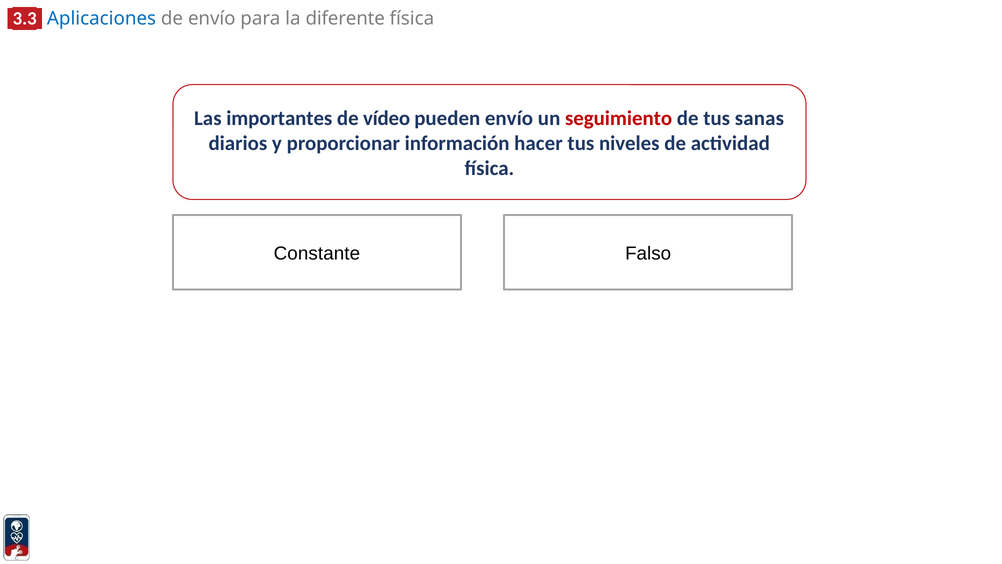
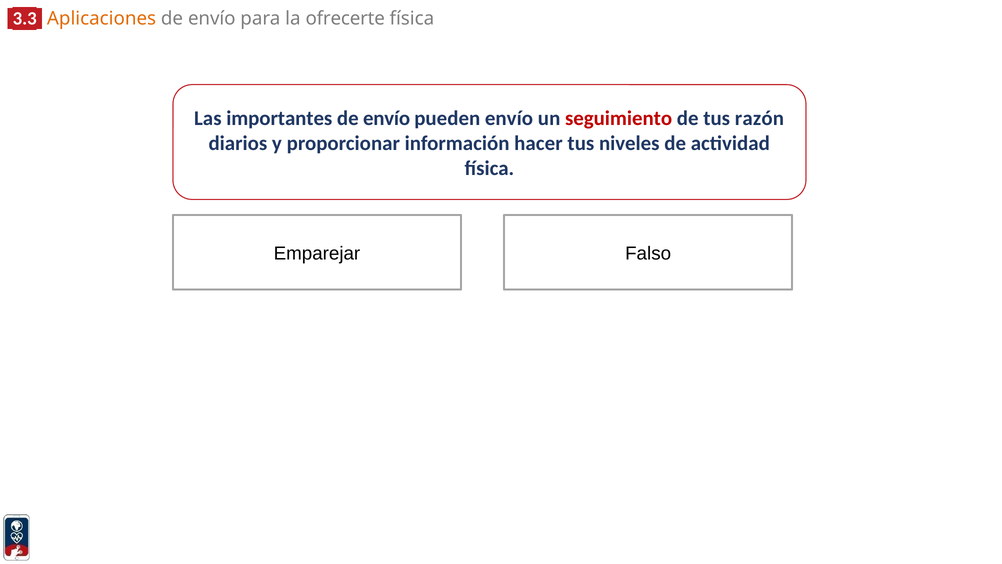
Aplicaciones colour: blue -> orange
diferente: diferente -> ofrecerte
vídeo at (387, 118): vídeo -> envío
sanas: sanas -> razón
Constante: Constante -> Emparejar
